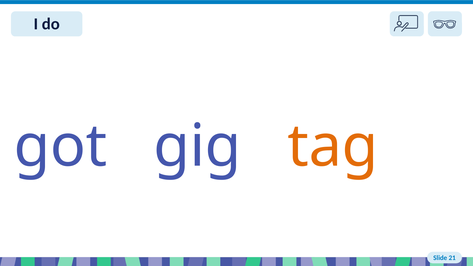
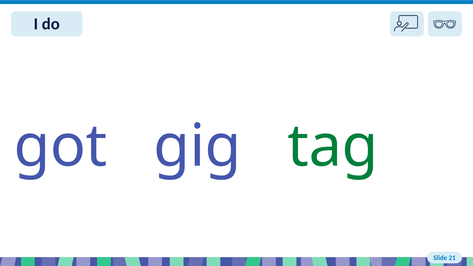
tag colour: orange -> green
